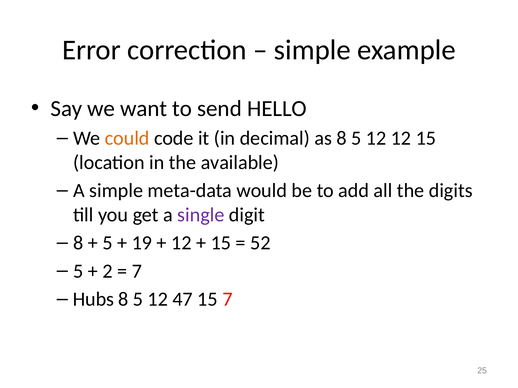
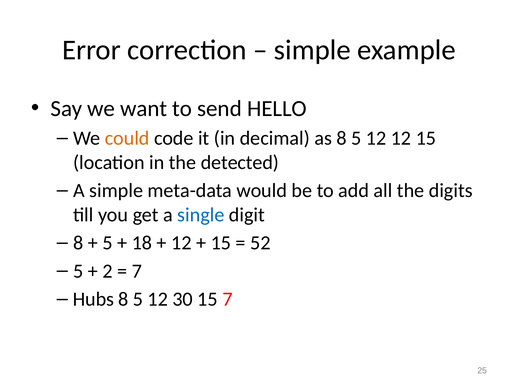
available: available -> detected
single colour: purple -> blue
19: 19 -> 18
47: 47 -> 30
